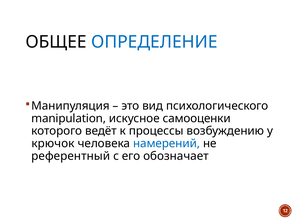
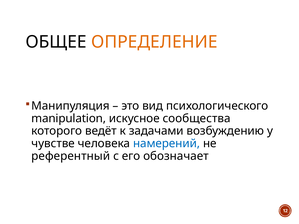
ОПРЕДЕЛЕНИЕ colour: blue -> orange
самооценки: самооценки -> сообщества
процессы: процессы -> задачами
крючок: крючок -> чувстве
